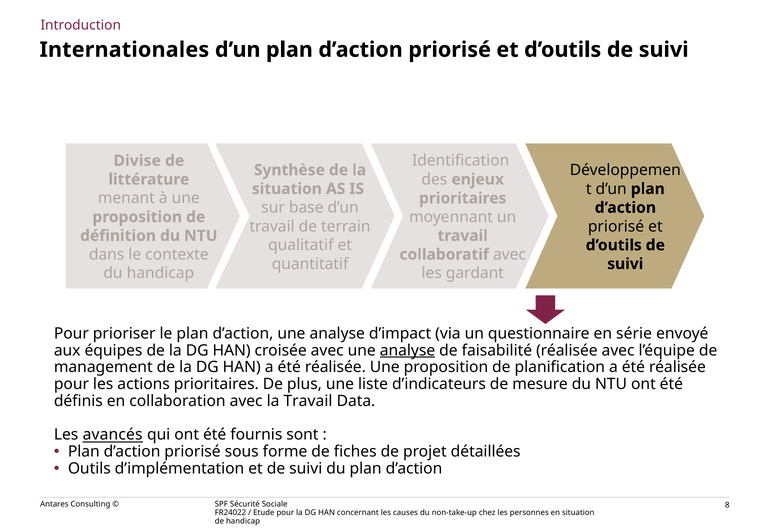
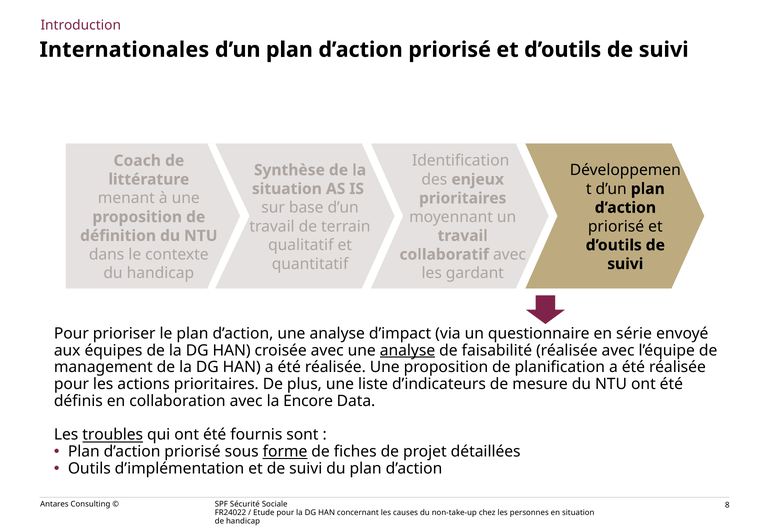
Divise: Divise -> Coach
la Travail: Travail -> Encore
avancés: avancés -> troubles
forme underline: none -> present
